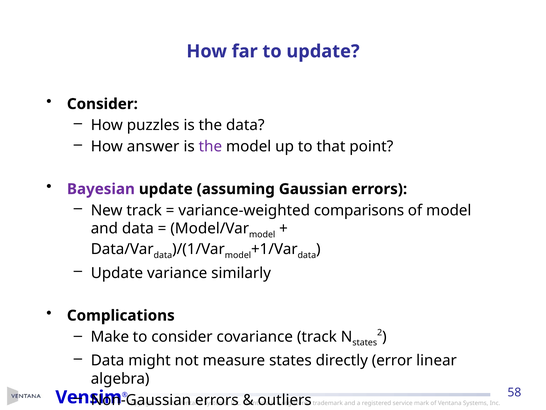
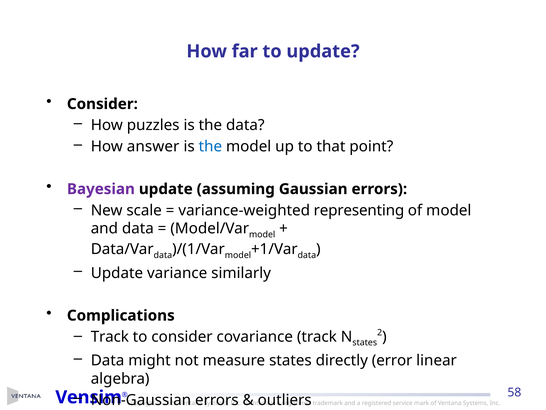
the at (210, 146) colour: purple -> blue
New track: track -> scale
comparisons: comparisons -> representing
Make at (110, 336): Make -> Track
